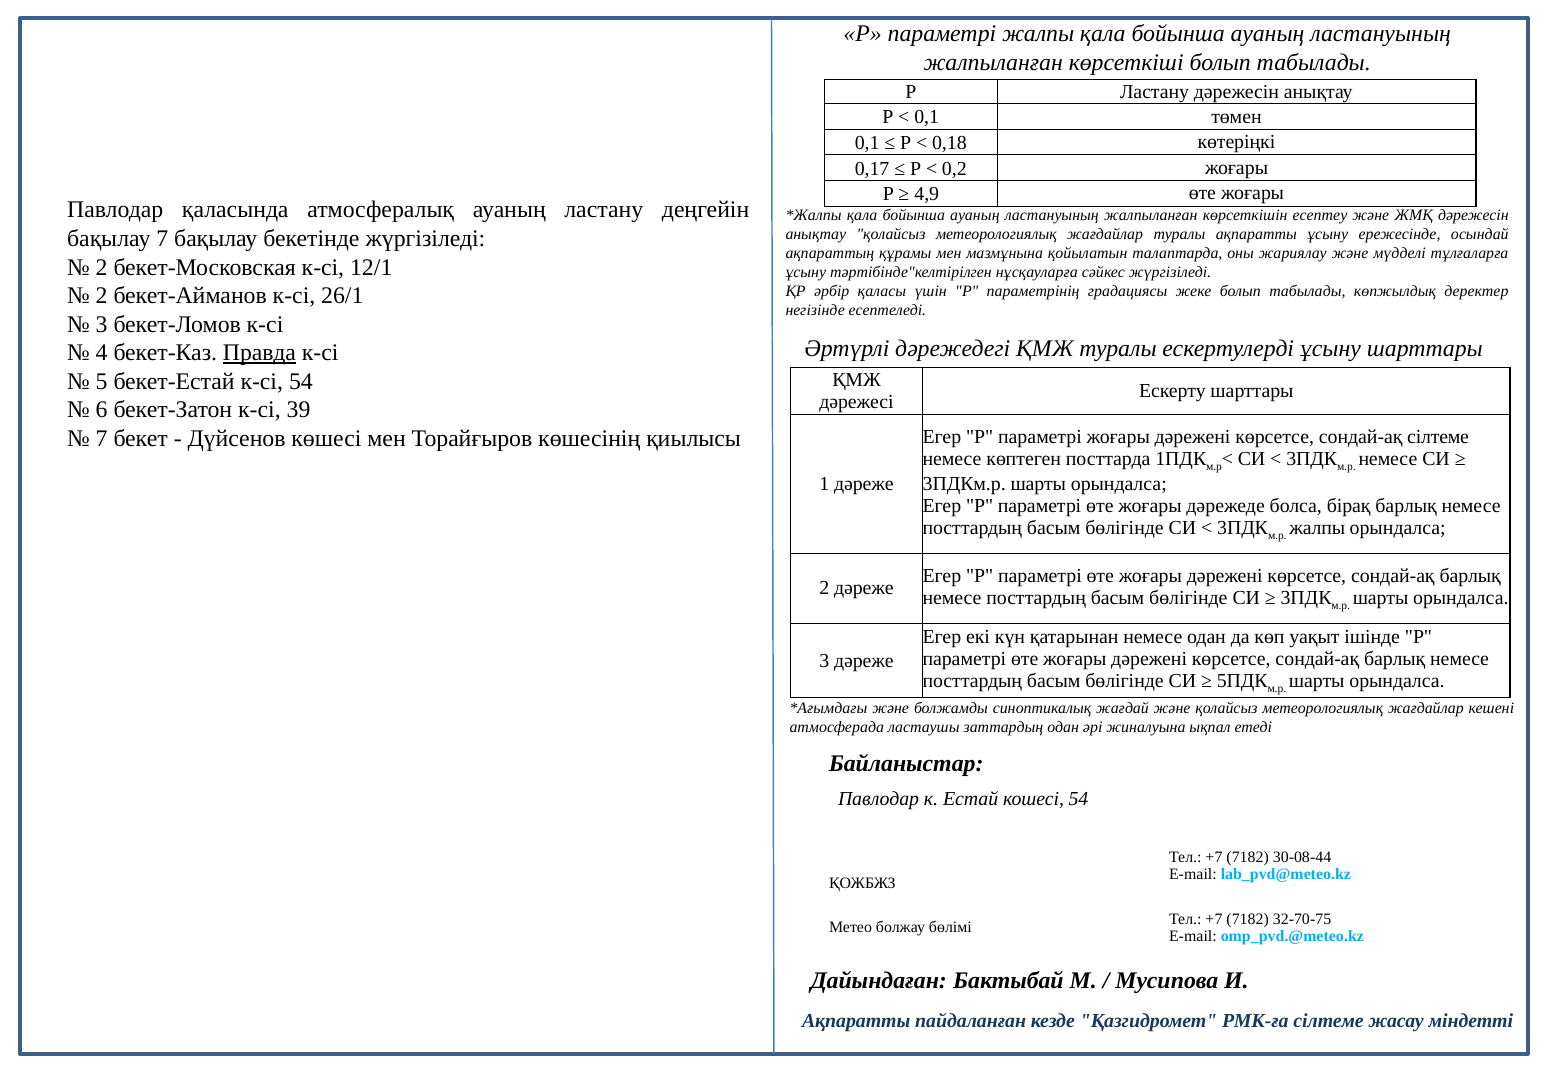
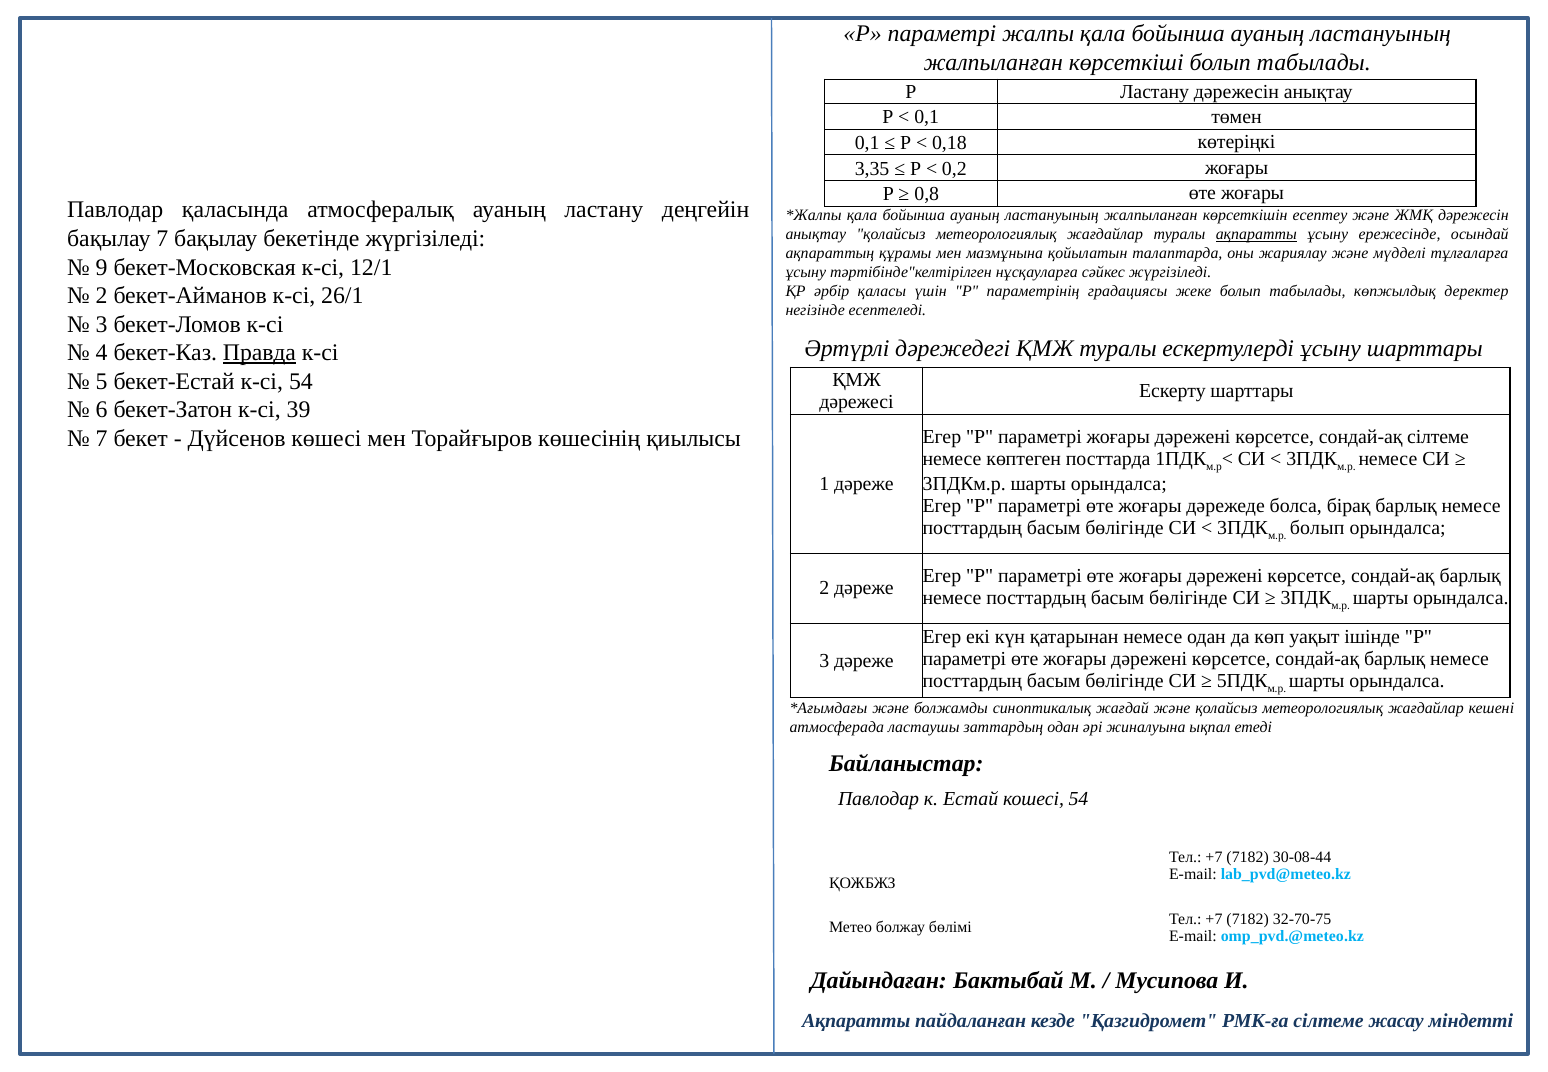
0,17: 0,17 -> 3,35
4,9: 4,9 -> 0,8
ақпаратты at (1256, 234) underline: none -> present
2 at (102, 267): 2 -> 9
жалпы at (1317, 528): жалпы -> болып
